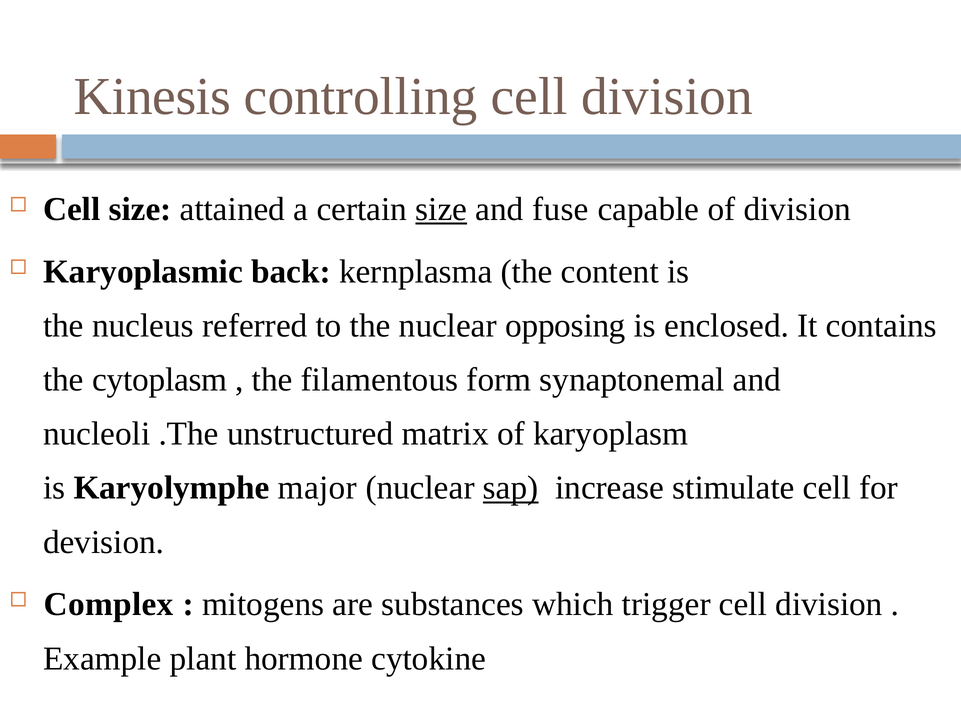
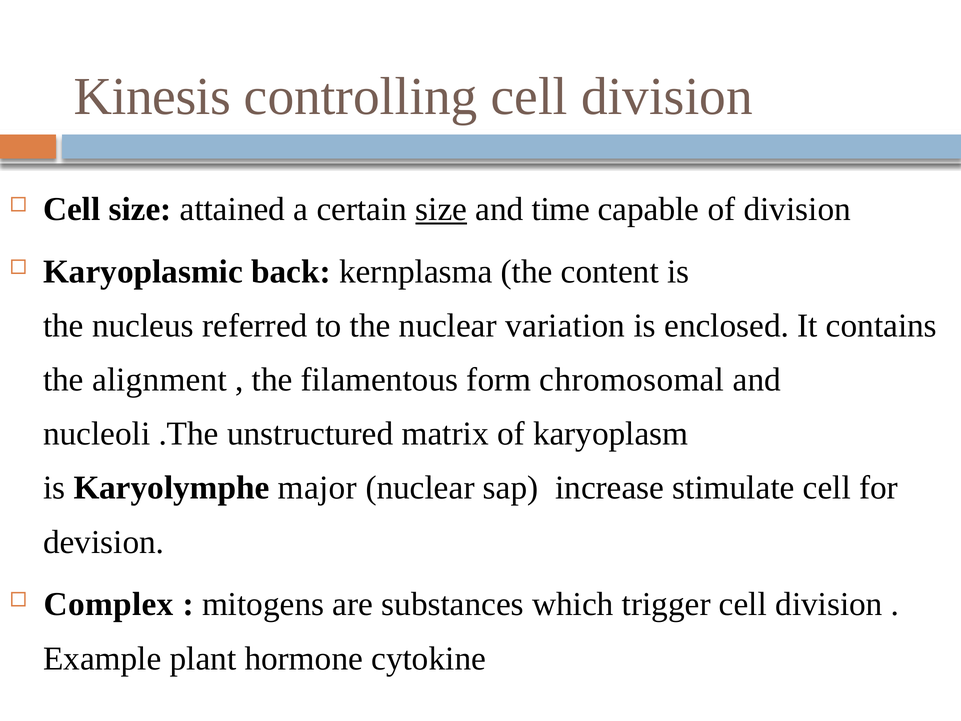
fuse: fuse -> time
opposing: opposing -> variation
cytoplasm: cytoplasm -> alignment
synaptonemal: synaptonemal -> chromosomal
sap underline: present -> none
